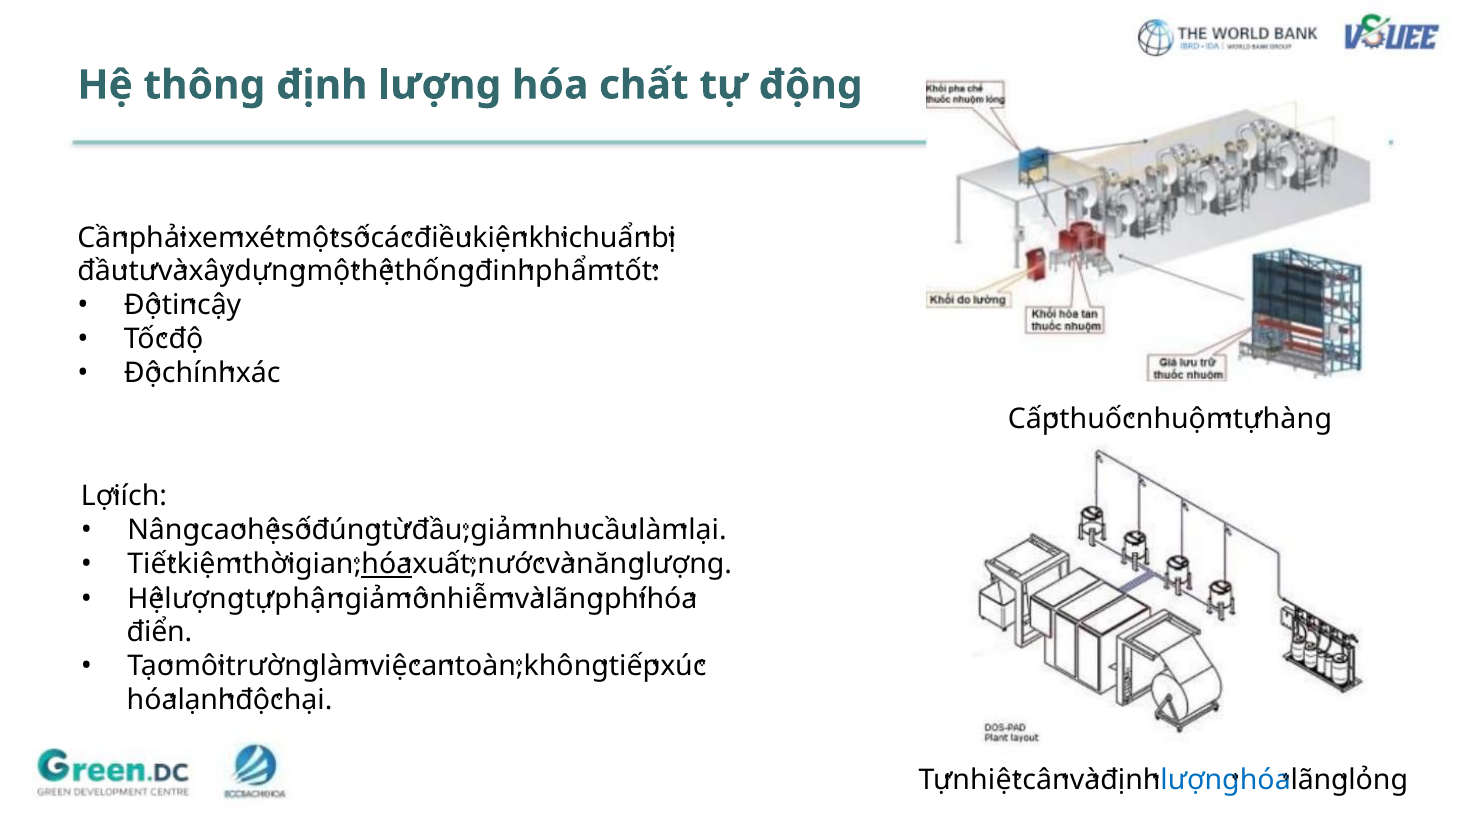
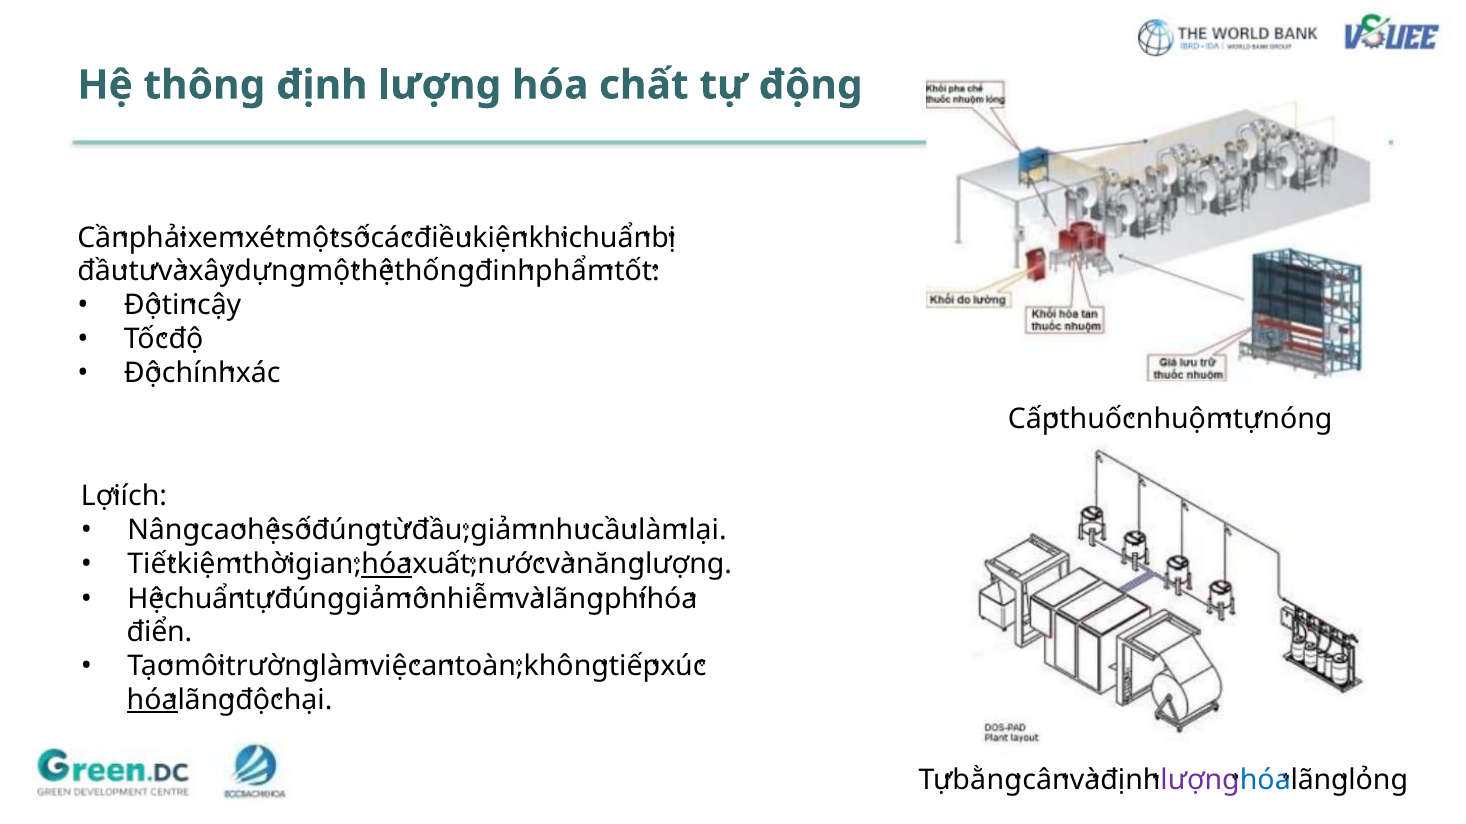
hàng: hàng -> nóng
lượng at (205, 599): lượng -> chuẩn
phận at (309, 599): phận -> đúng
hóa at (152, 701) underline: none -> present
lạnh at (207, 701): lạnh -> lãng
nhiệt: nhiệt -> bằng
lượng at (1200, 781) colour: blue -> purple
